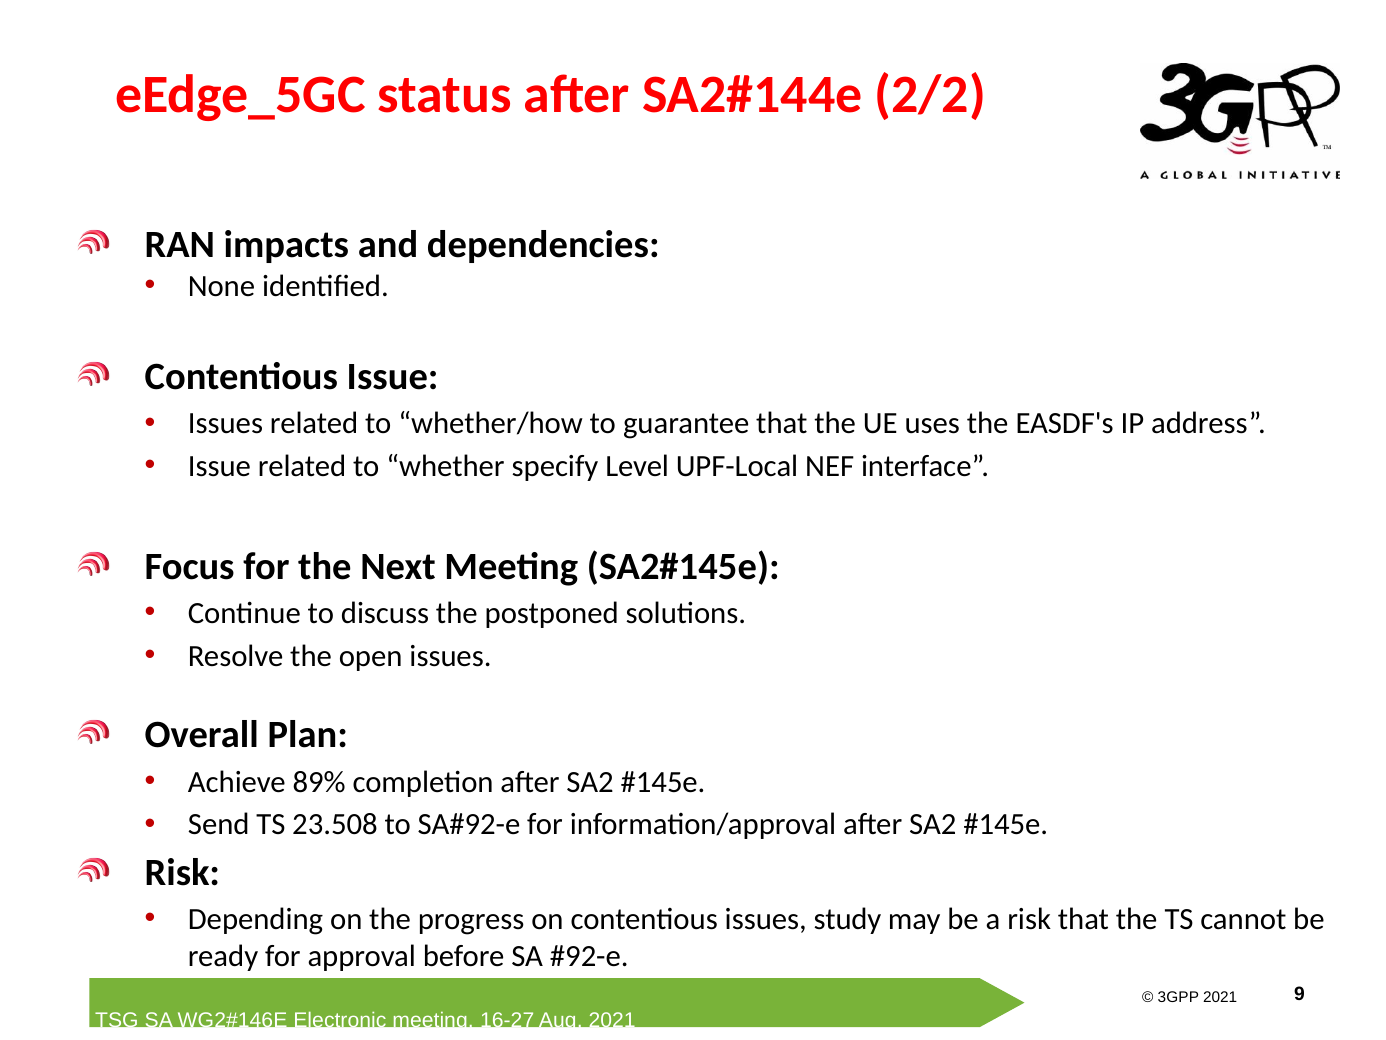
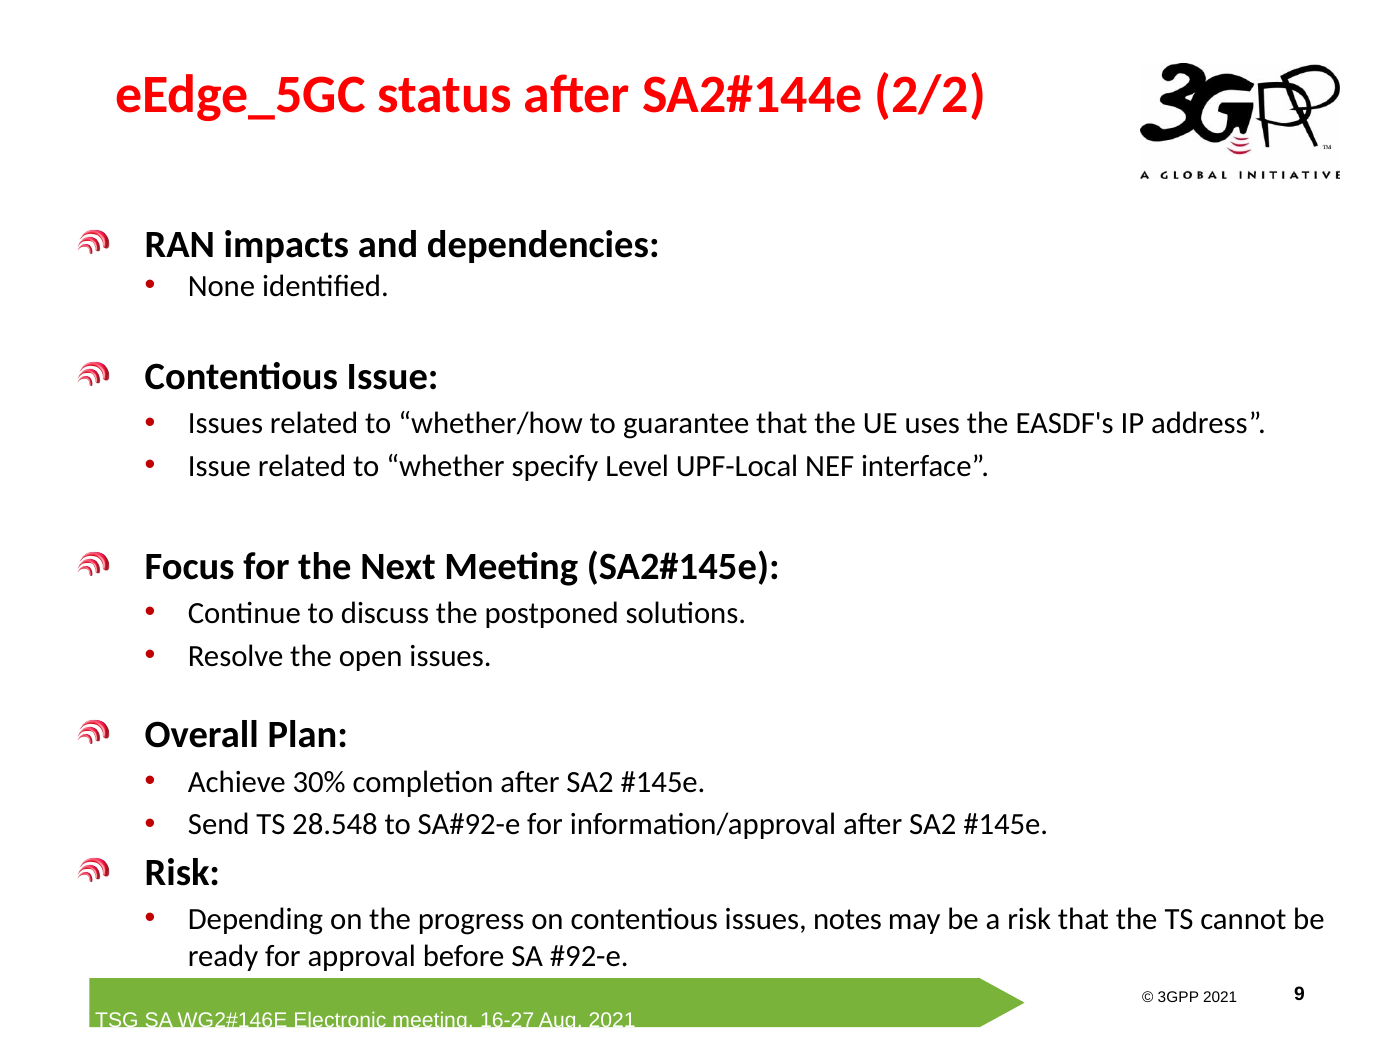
89%: 89% -> 30%
23.508: 23.508 -> 28.548
study: study -> notes
